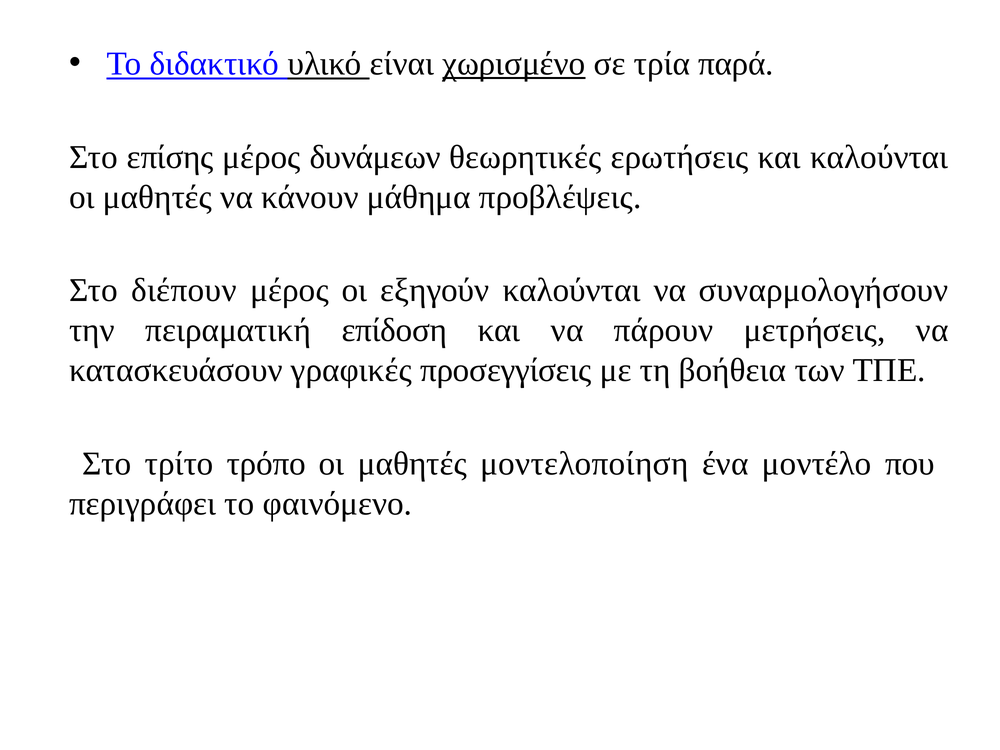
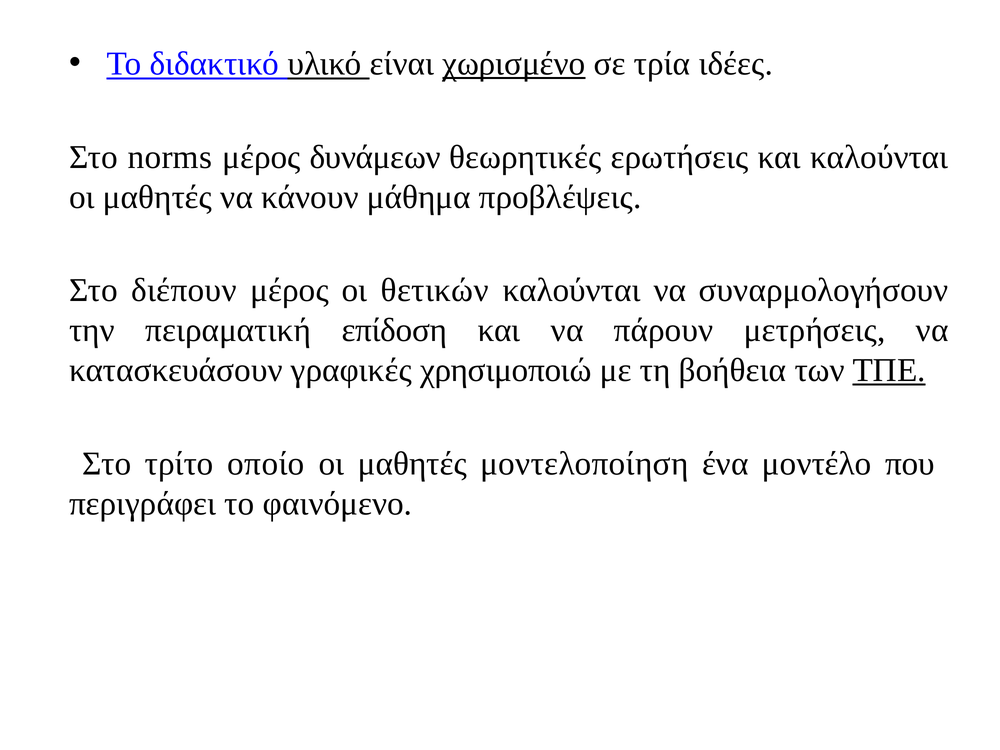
παρά: παρά -> ιδέες
επίσης: επίσης -> norms
εξηγούν: εξηγούν -> θετικών
προσεγγίσεις: προσεγγίσεις -> χρησιμοποιώ
ΤΠΕ underline: none -> present
τρόπο: τρόπο -> οποίο
